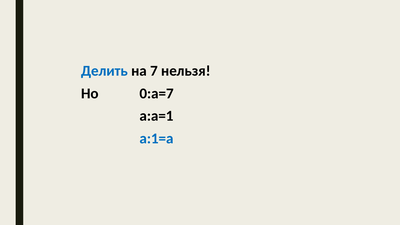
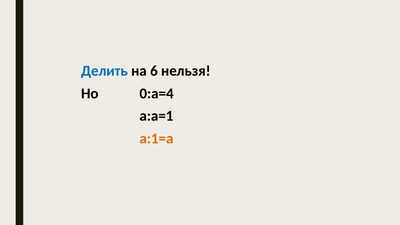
7: 7 -> 6
0:а=7: 0:а=7 -> 0:а=4
а:1=а colour: blue -> orange
